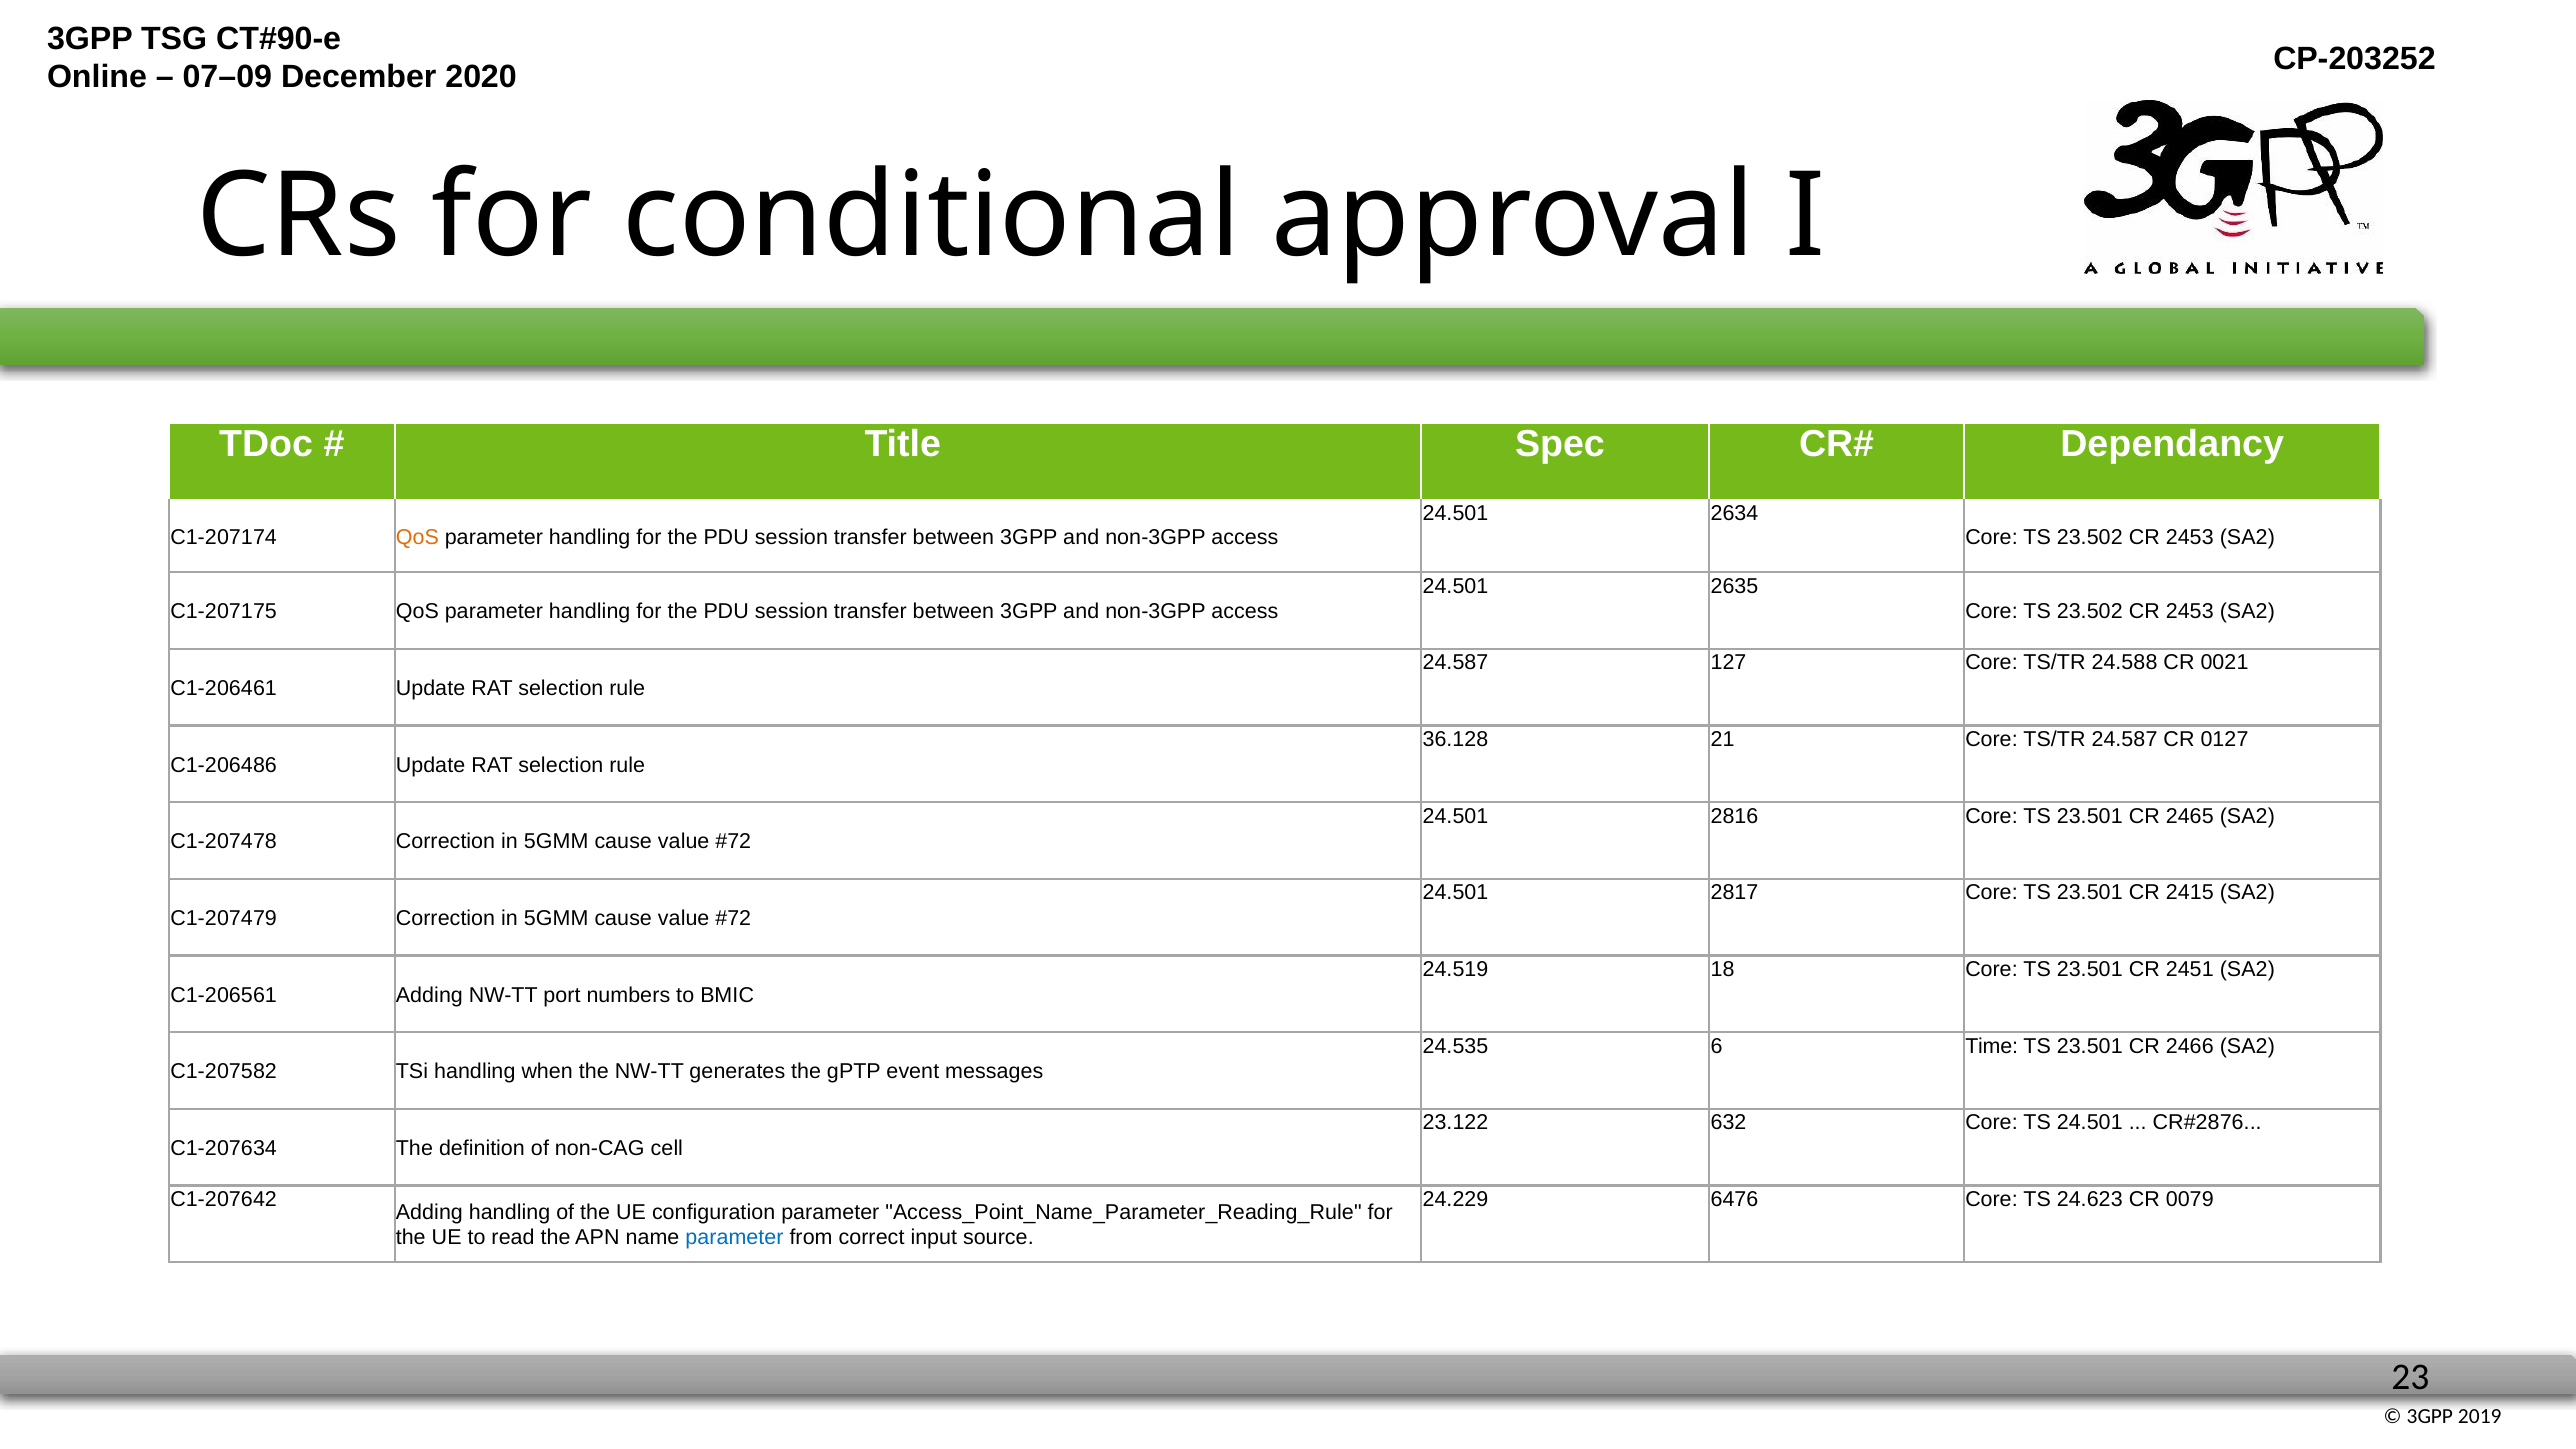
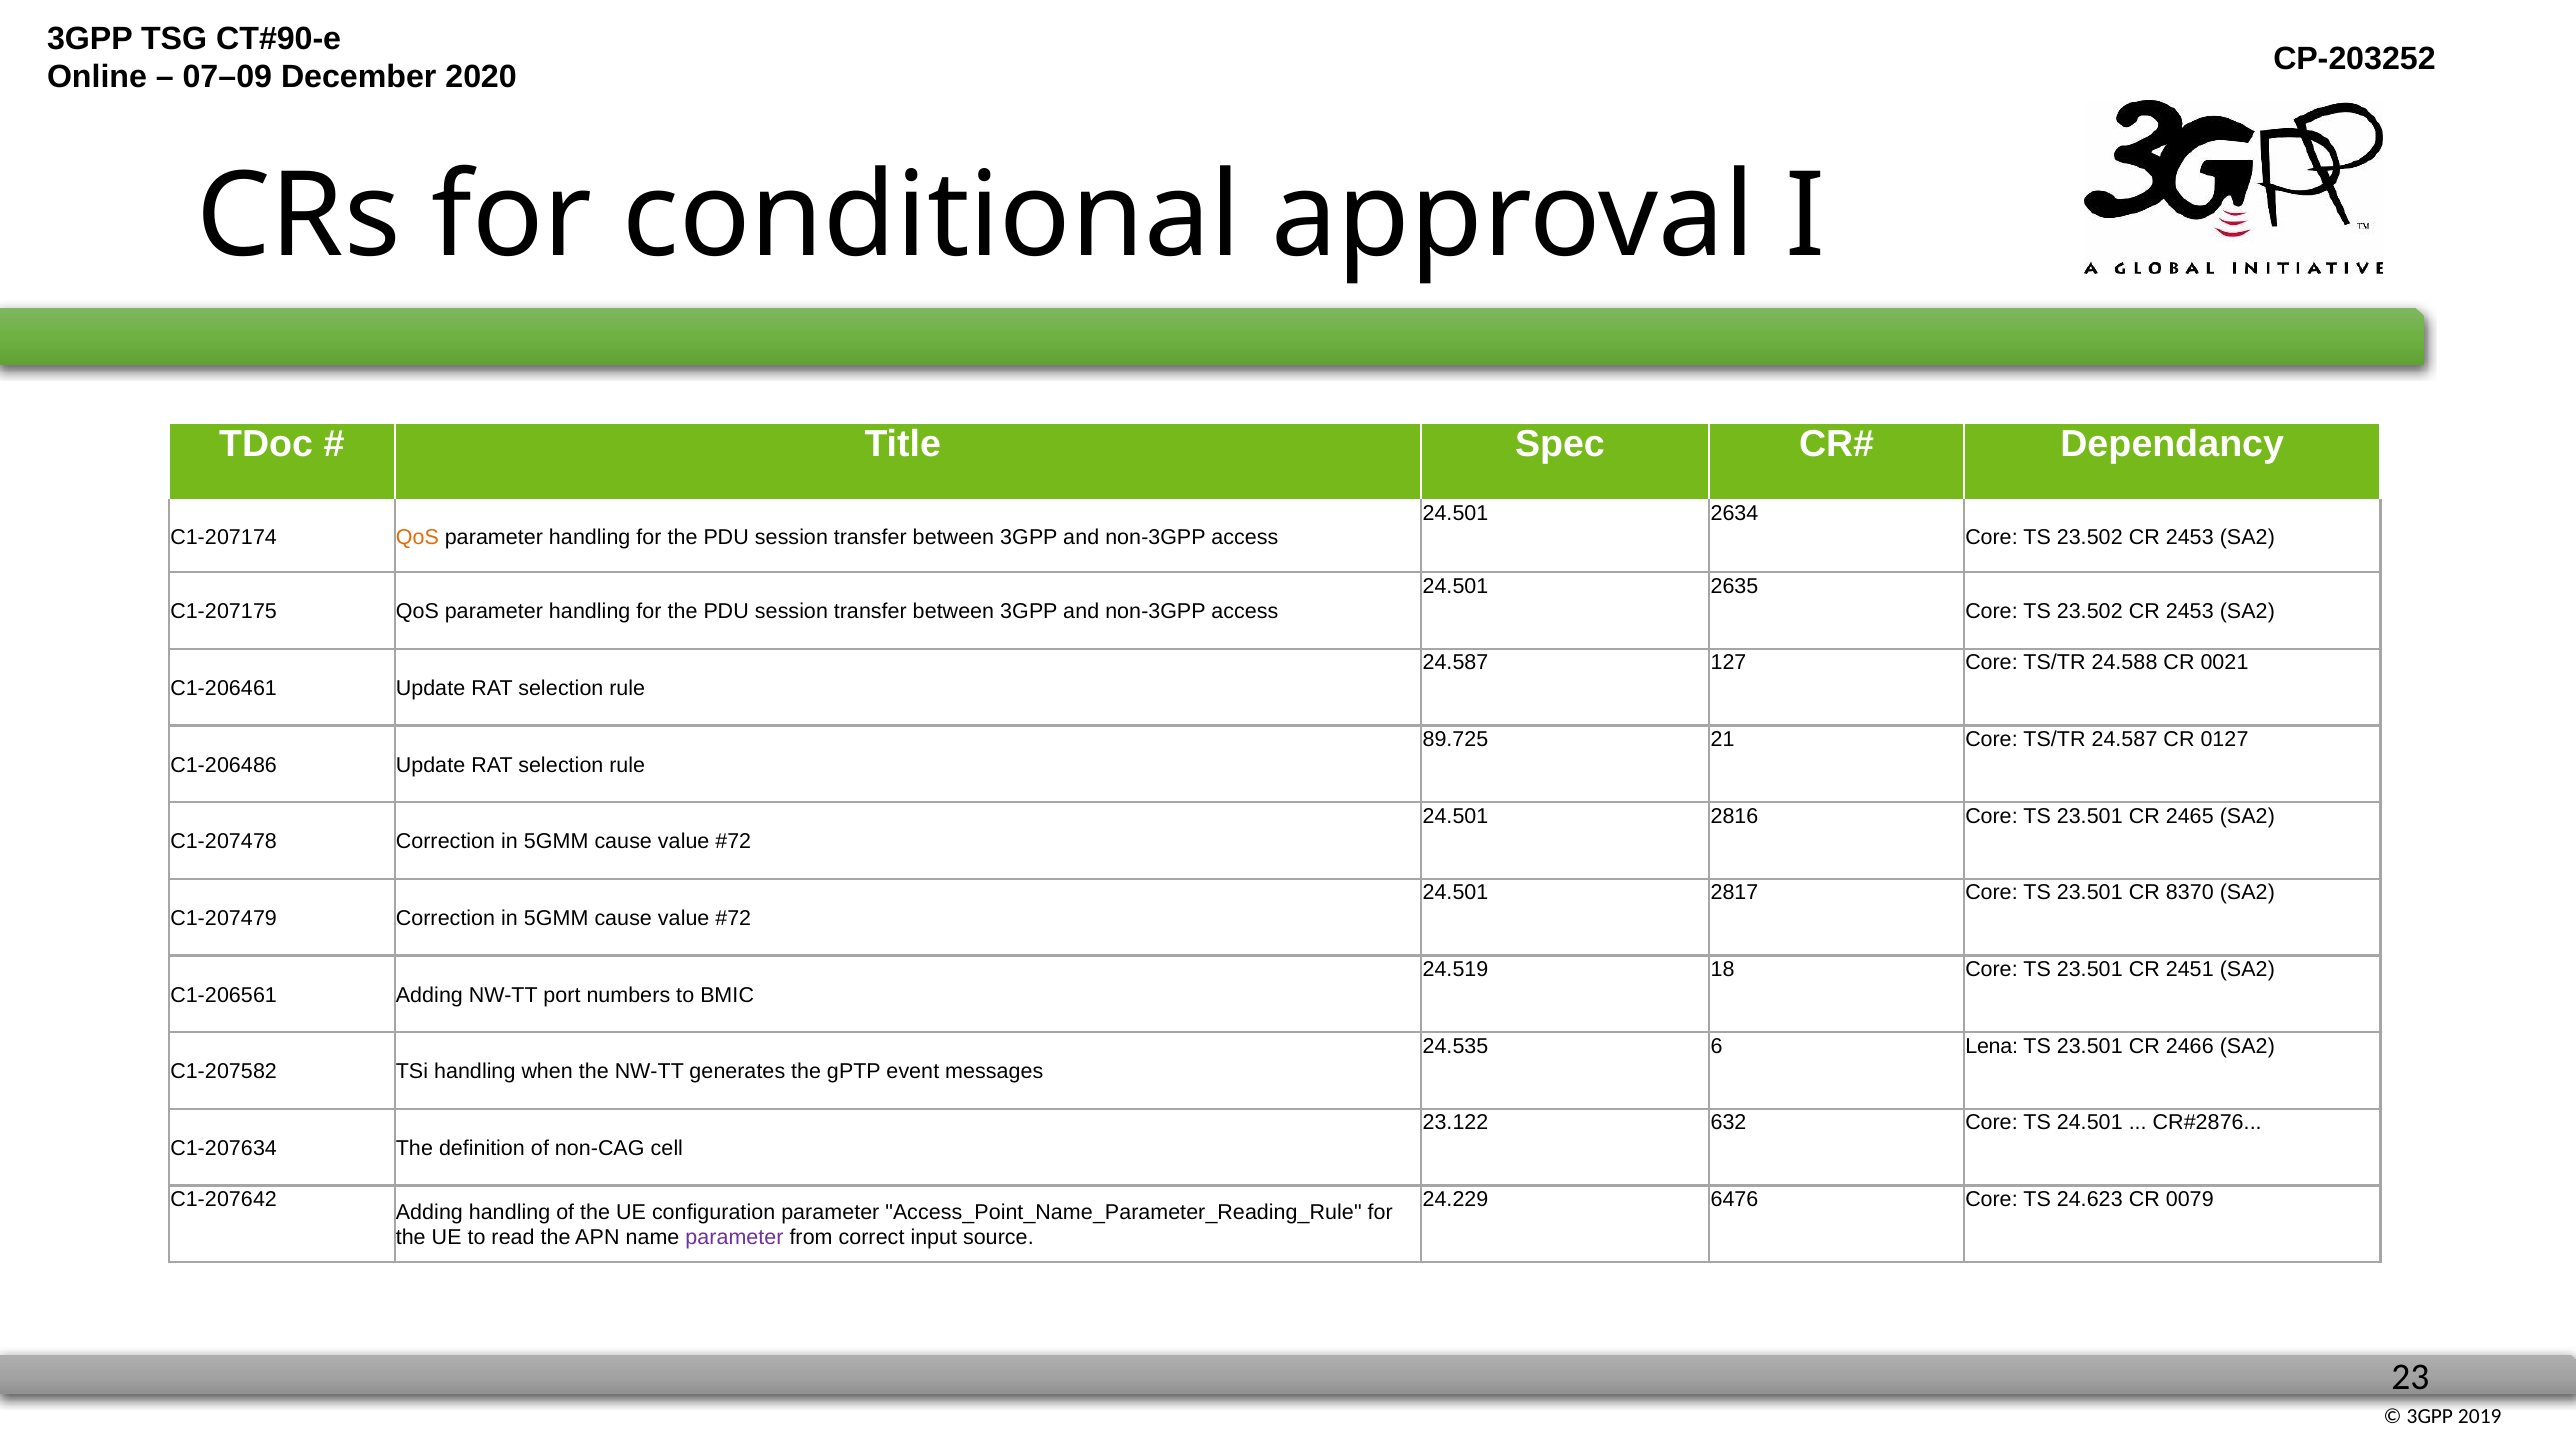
36.128: 36.128 -> 89.725
2415: 2415 -> 8370
Time: Time -> Lena
parameter at (735, 1237) colour: blue -> purple
